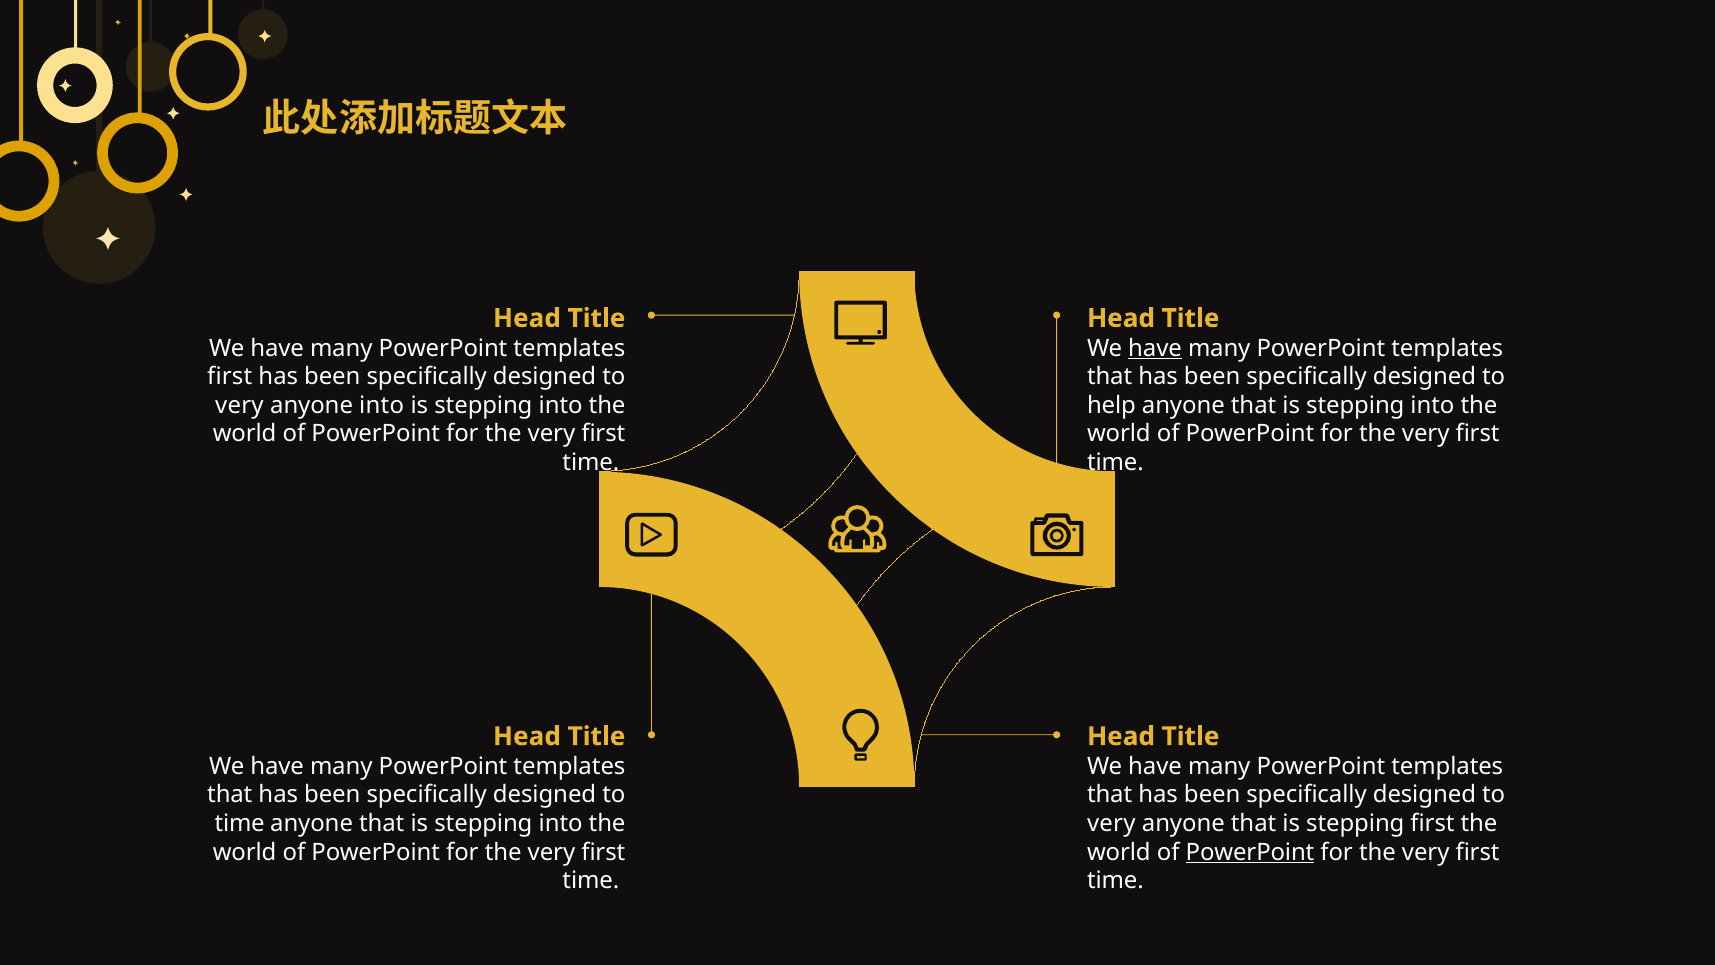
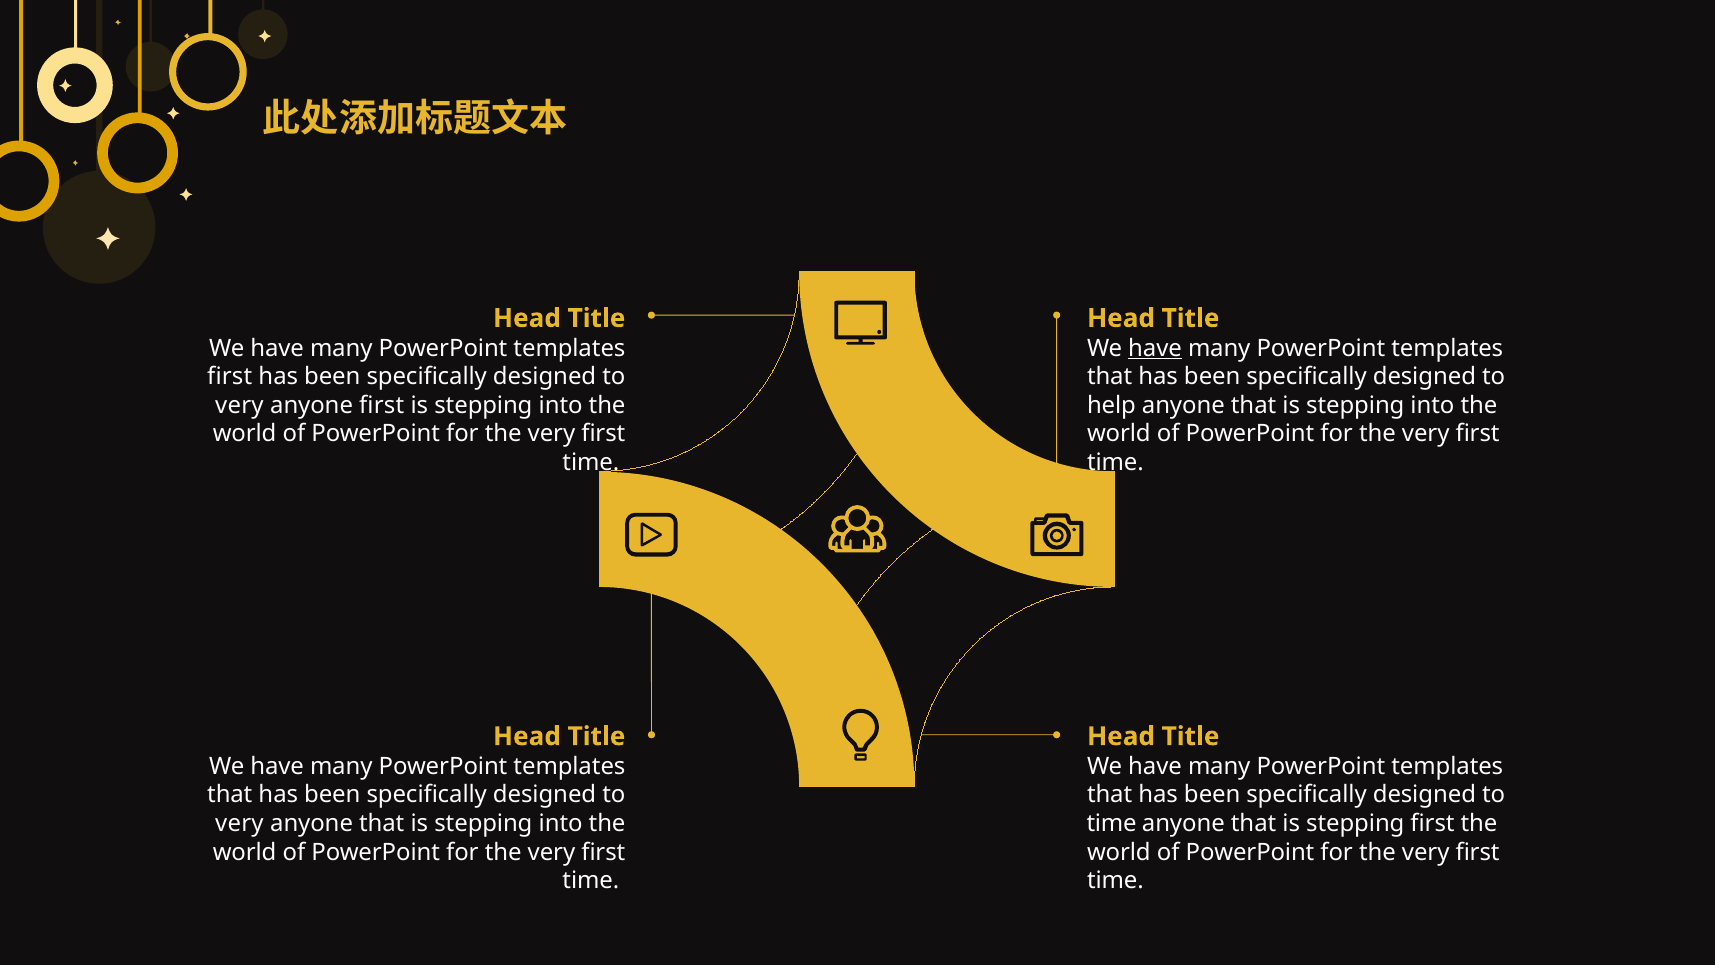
anyone into: into -> first
time at (240, 823): time -> very
very at (1111, 823): very -> time
PowerPoint at (1250, 852) underline: present -> none
